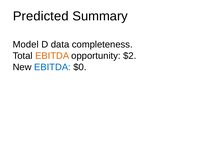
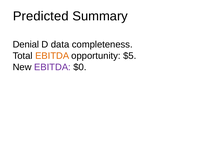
Model: Model -> Denial
$2: $2 -> $5
EBITDA at (52, 67) colour: blue -> purple
